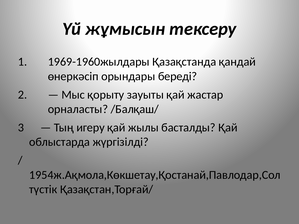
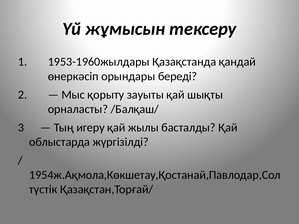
1969-1960жылдары: 1969-1960жылдары -> 1953-1960жылдары
жастар: жастар -> шықты
